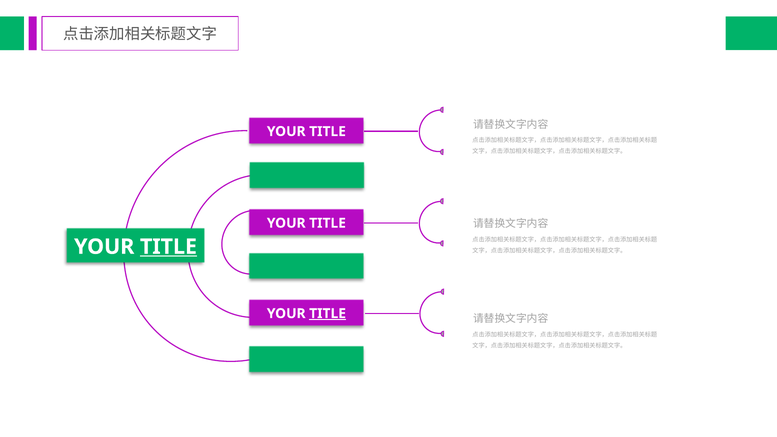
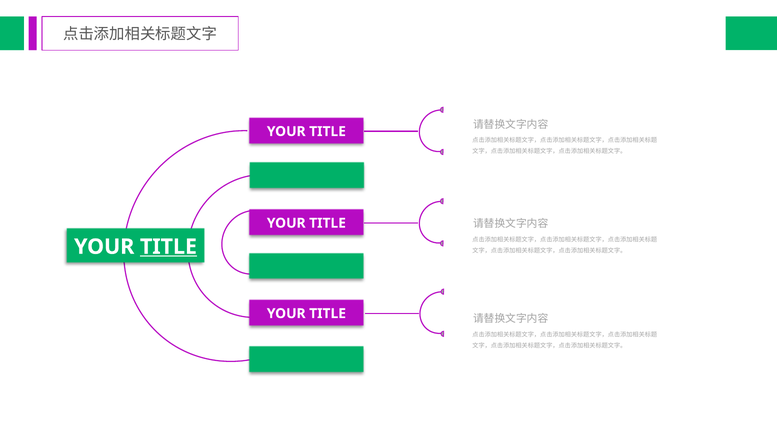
TITLE at (328, 314) underline: present -> none
